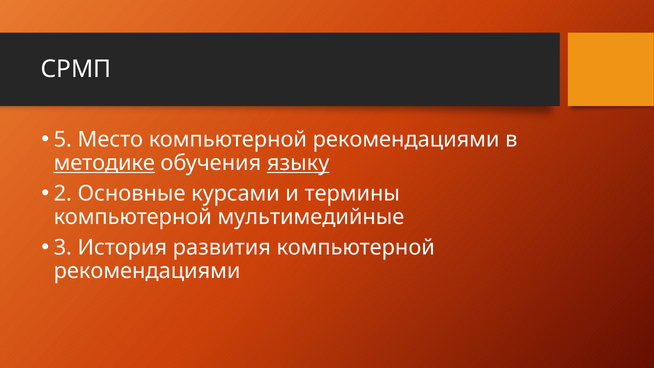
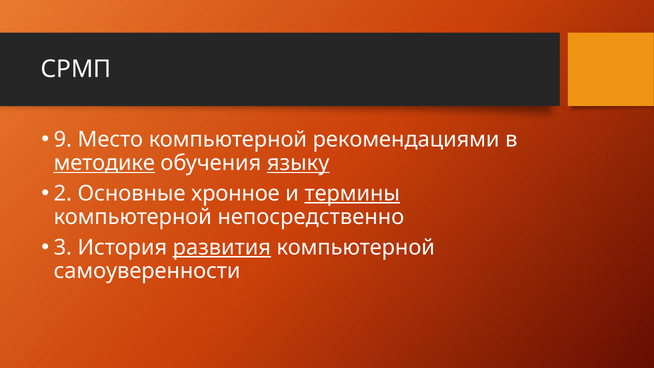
5: 5 -> 9
курсами: курсами -> хронное
термины underline: none -> present
мультимедийные: мультимедийные -> непосредственно
развития underline: none -> present
рекомендациями at (147, 271): рекомендациями -> самоуверенности
